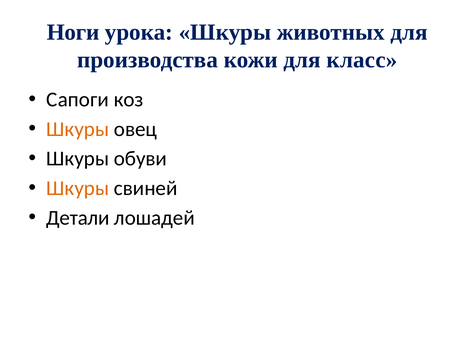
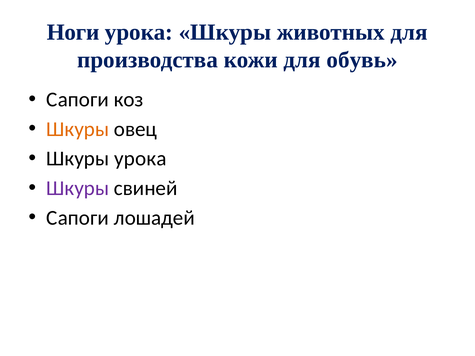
класс: класс -> обувь
Шкуры обуви: обуви -> урока
Шкуры at (78, 188) colour: orange -> purple
Детали at (78, 218): Детали -> Сапоги
